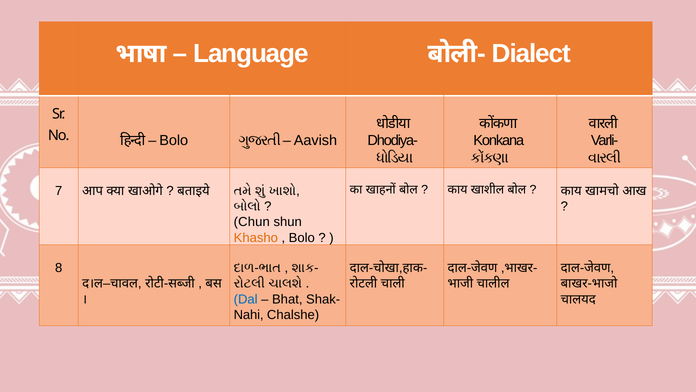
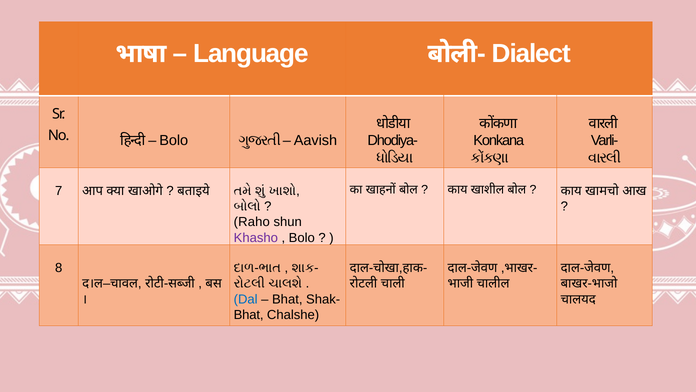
Chun: Chun -> Raho
Khasho colour: orange -> purple
Nahi at (249, 315): Nahi -> Bhat
